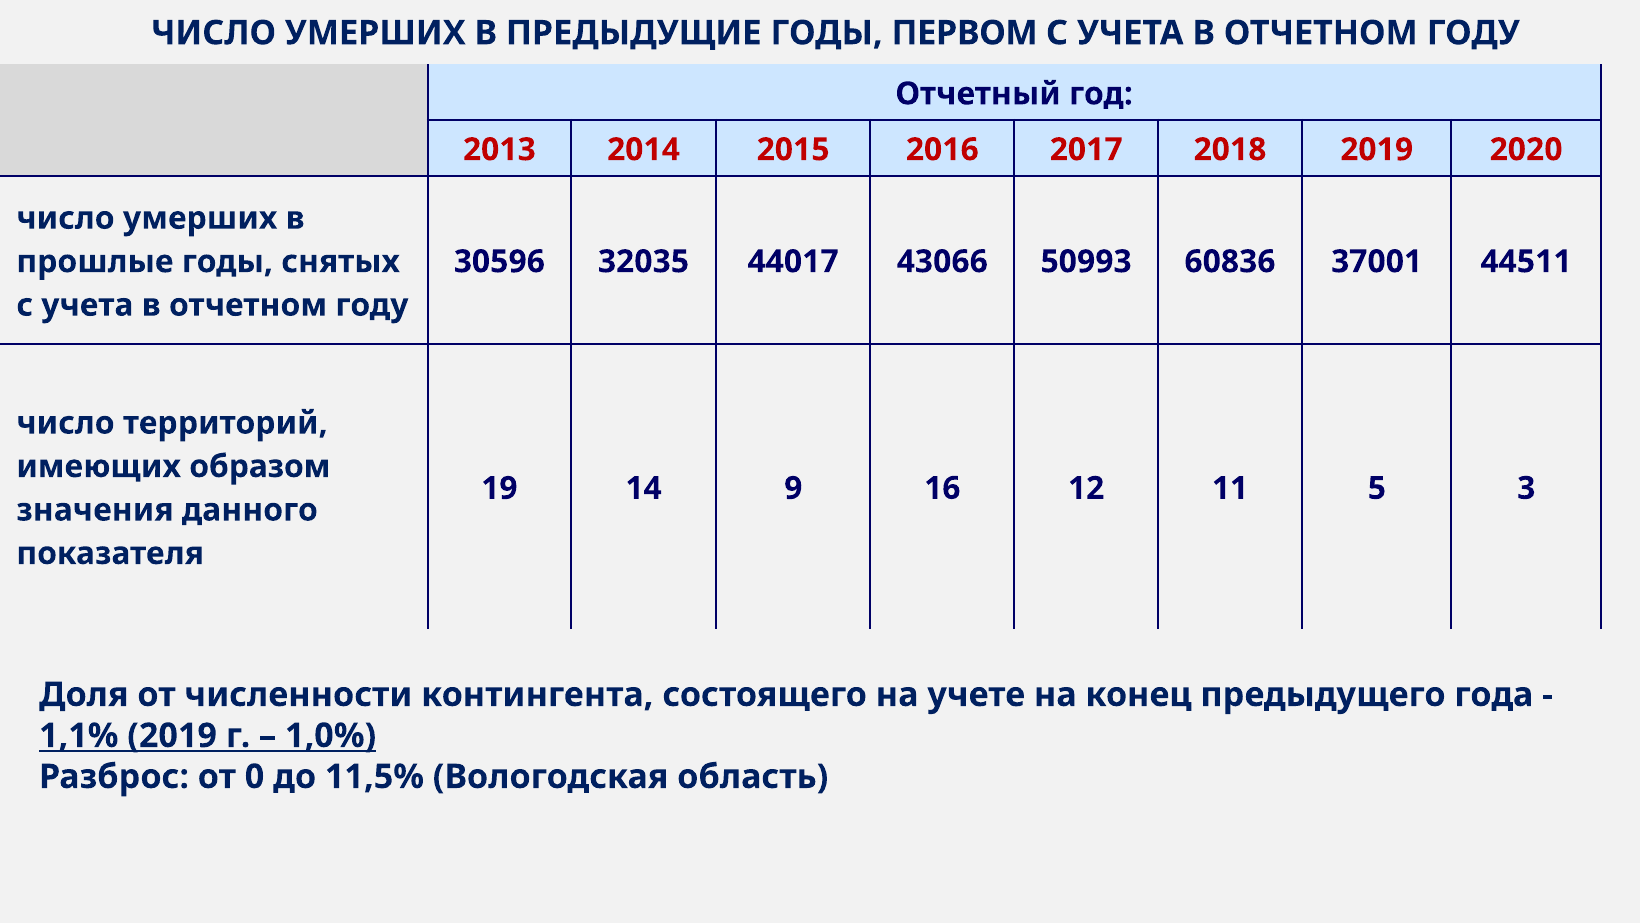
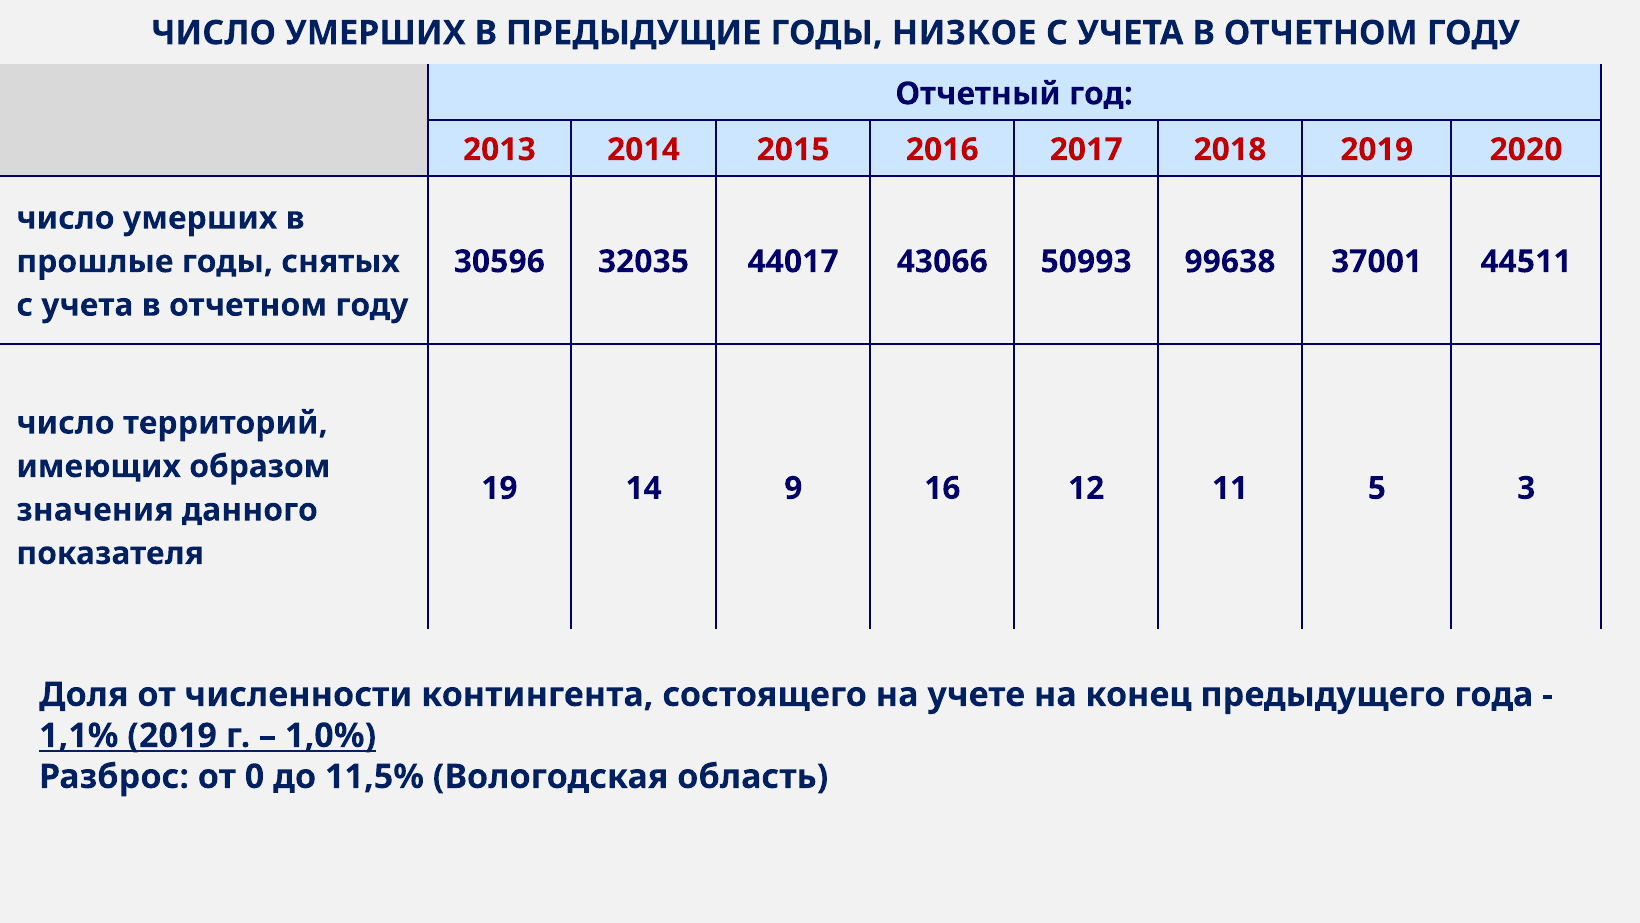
ПЕРВОМ: ПЕРВОМ -> НИЗКОЕ
60836: 60836 -> 99638
